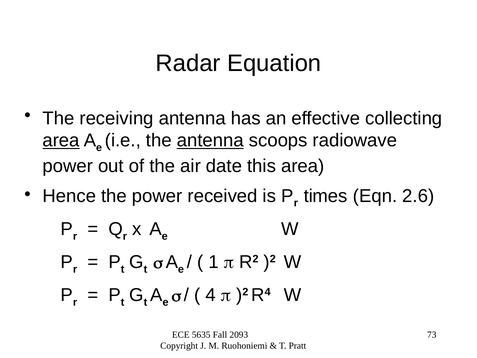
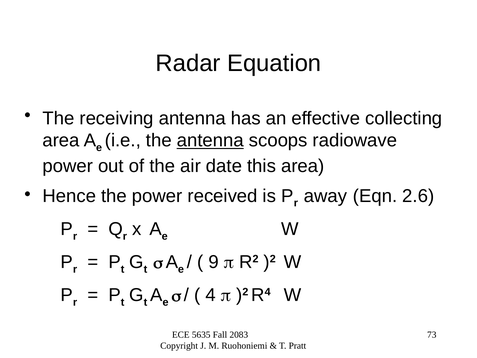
area at (61, 140) underline: present -> none
times: times -> away
1: 1 -> 9
2093: 2093 -> 2083
